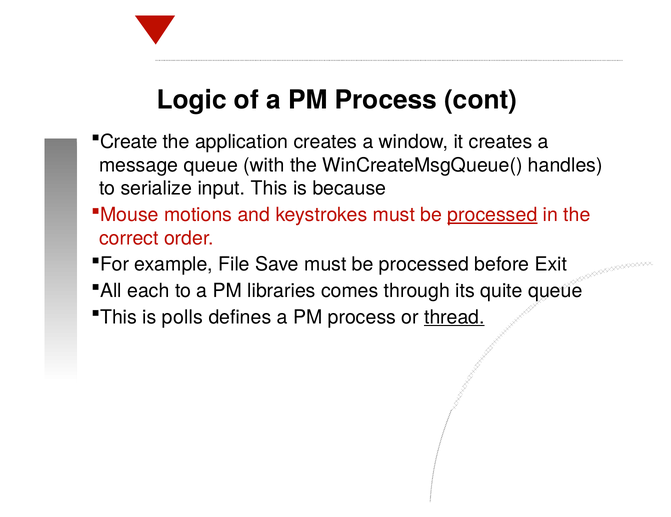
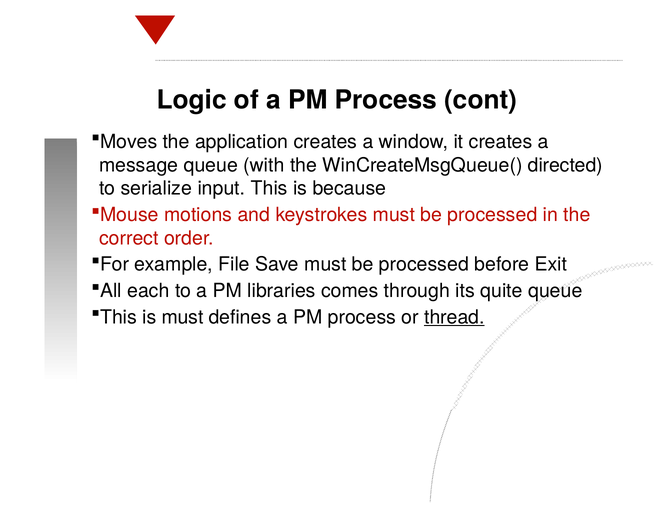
Create: Create -> Moves
handles: handles -> directed
processed at (492, 215) underline: present -> none
is polls: polls -> must
